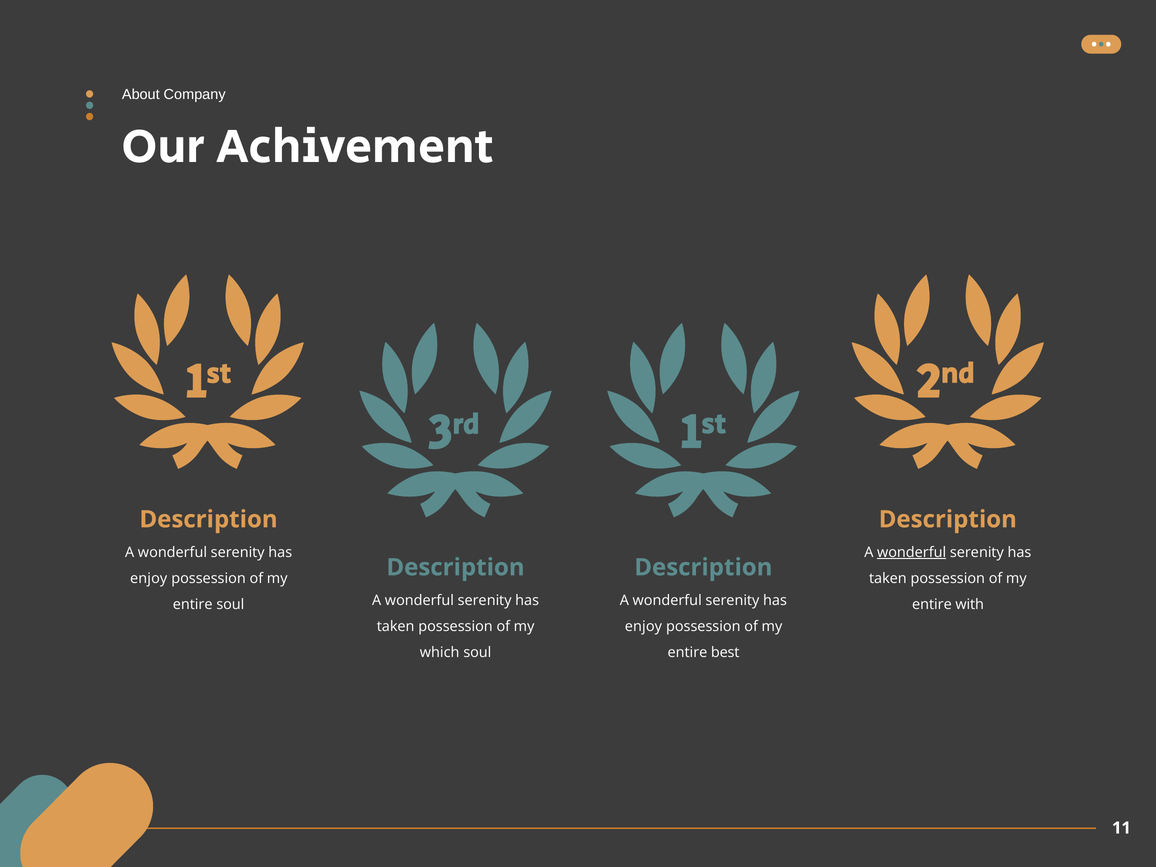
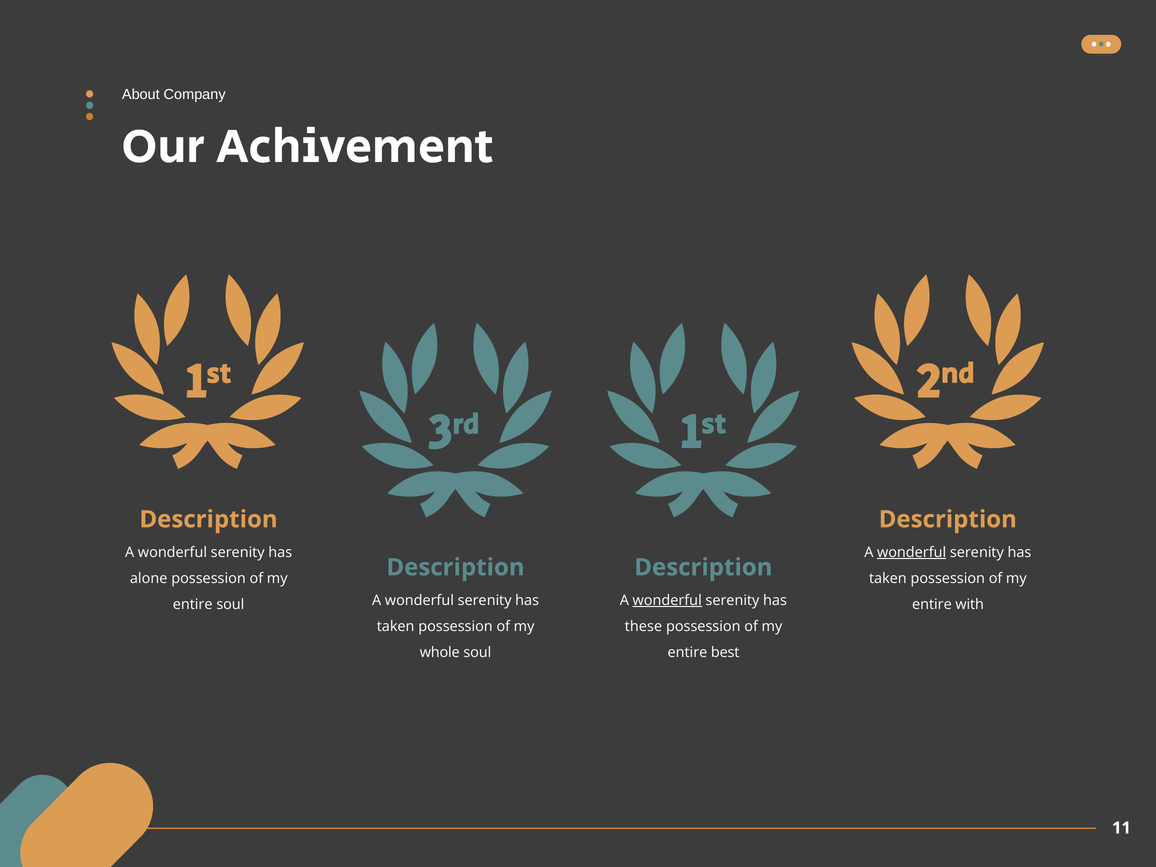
enjoy at (149, 578): enjoy -> alone
wonderful at (667, 600) underline: none -> present
enjoy at (643, 626): enjoy -> these
which: which -> whole
